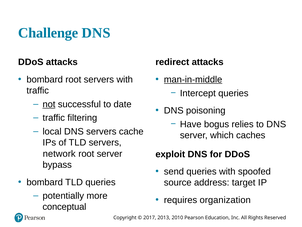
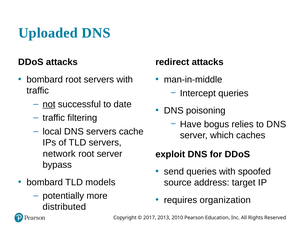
Challenge: Challenge -> Uploaded
man-in-middle underline: present -> none
D queries: queries -> models
conceptual: conceptual -> distributed
